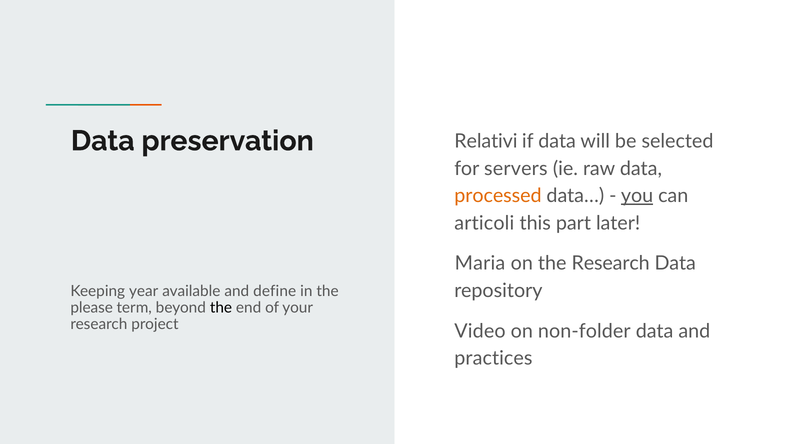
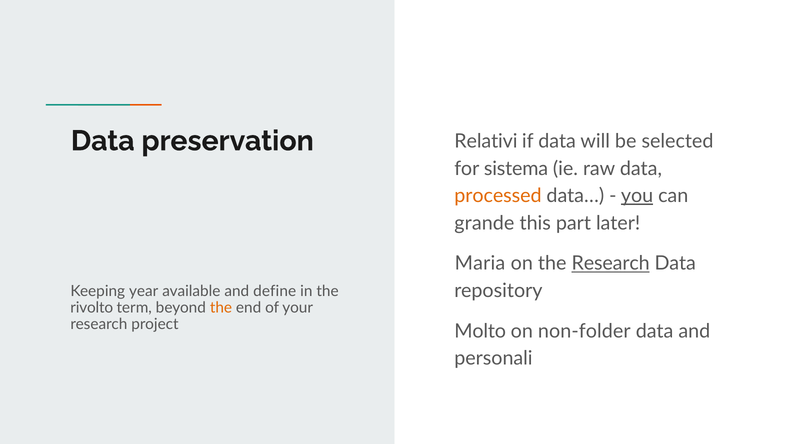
servers: servers -> sistema
articoli: articoli -> grande
Research at (611, 263) underline: none -> present
please: please -> rivolto
the at (221, 308) colour: black -> orange
Video: Video -> Molto
practices: practices -> personali
